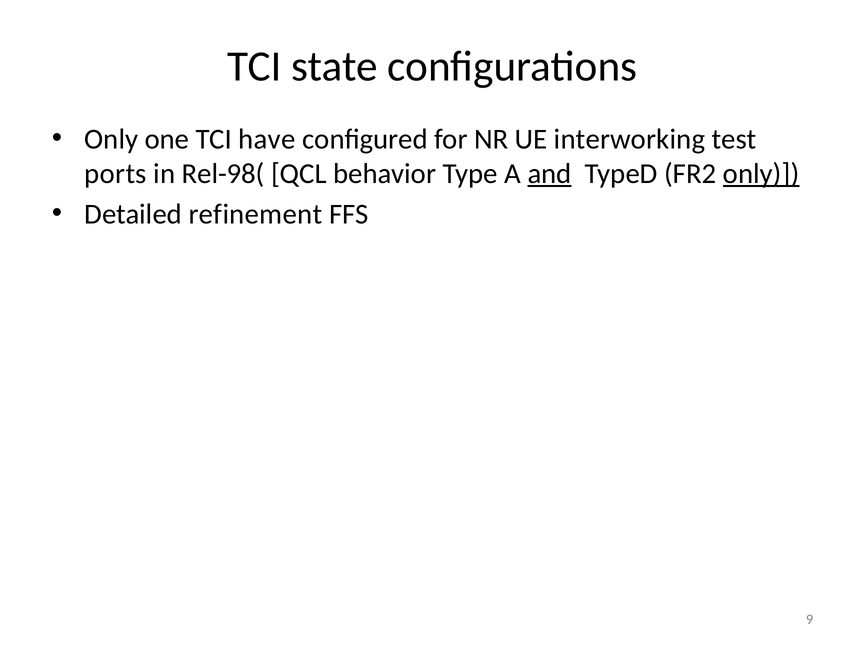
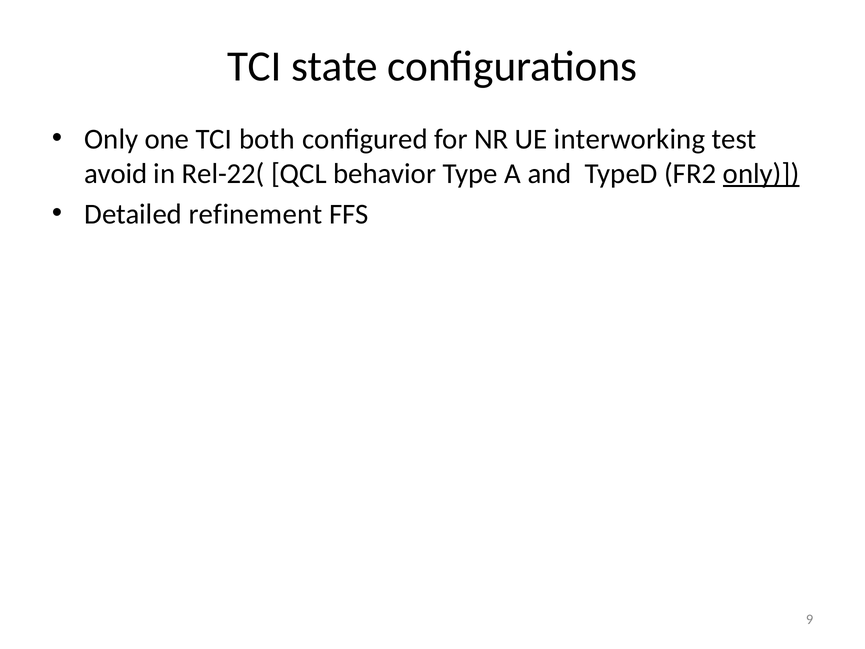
have: have -> both
ports: ports -> avoid
Rel-98(: Rel-98( -> Rel-22(
and underline: present -> none
